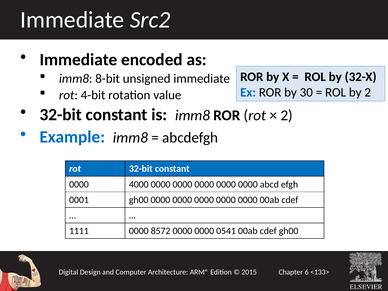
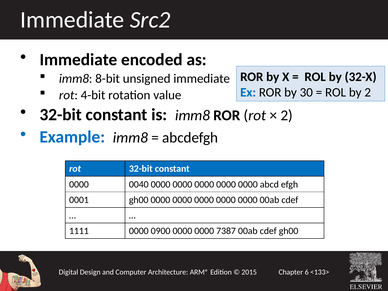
4000: 4000 -> 0040
8572: 8572 -> 0900
0541: 0541 -> 7387
